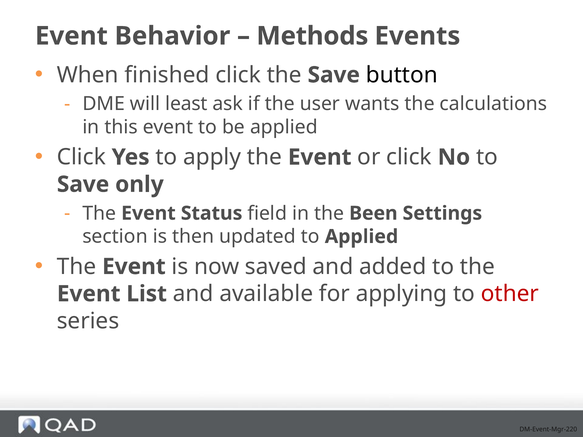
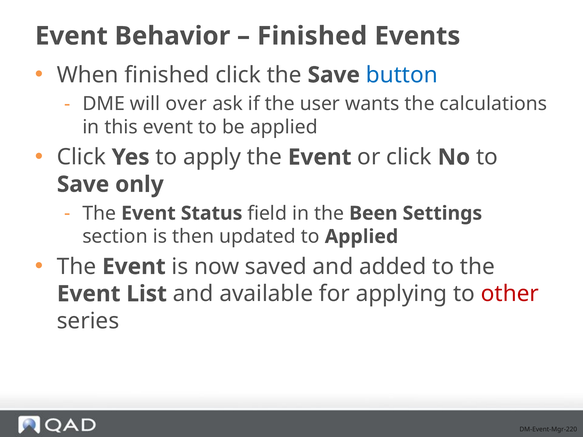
Methods at (312, 36): Methods -> Finished
button colour: black -> blue
least: least -> over
